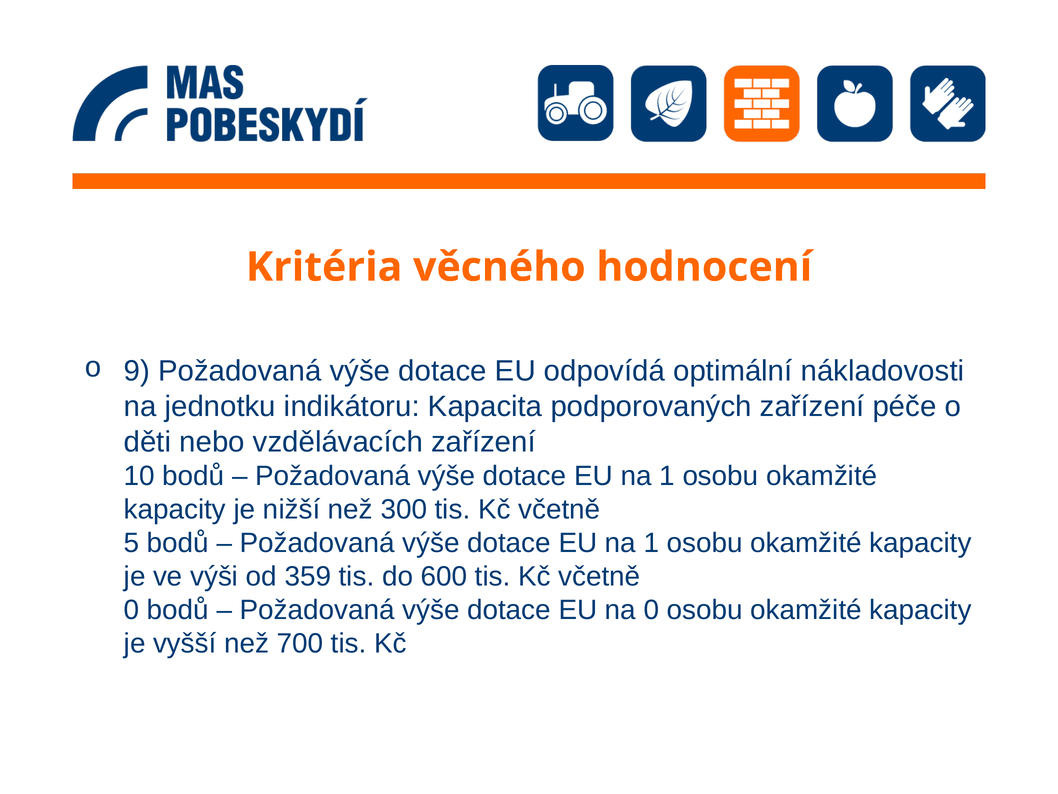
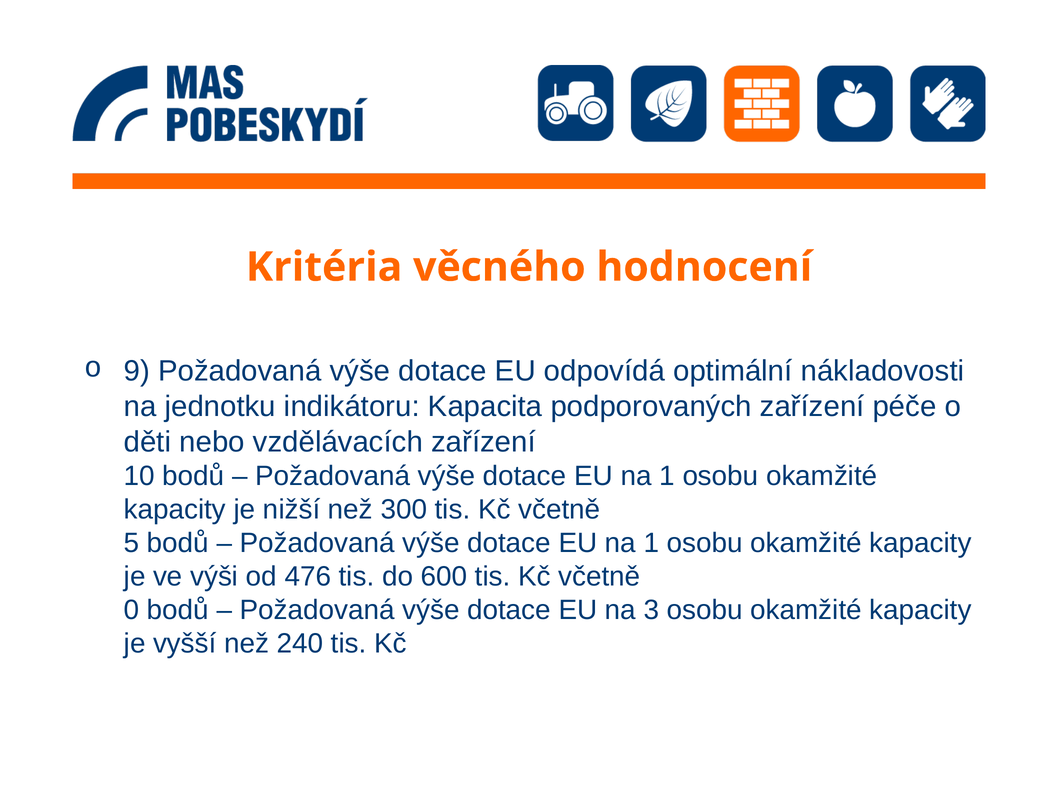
359: 359 -> 476
na 0: 0 -> 3
700: 700 -> 240
